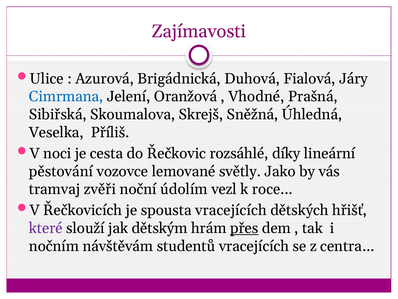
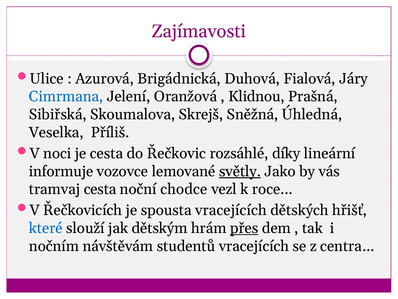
Vhodné: Vhodné -> Klidnou
pěstování: pěstování -> informuje
světly underline: none -> present
tramvaj zvěři: zvěři -> cesta
údolím: údolím -> chodce
které colour: purple -> blue
